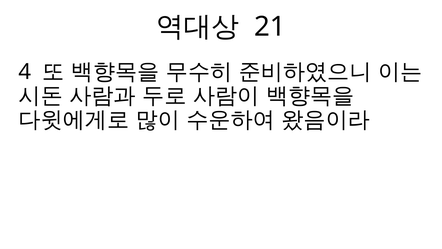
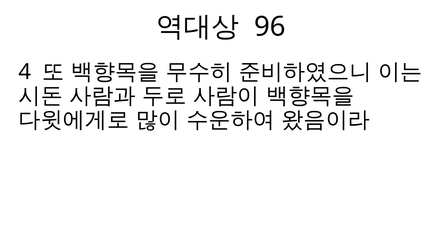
21: 21 -> 96
